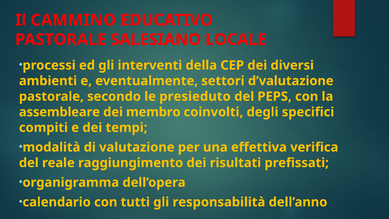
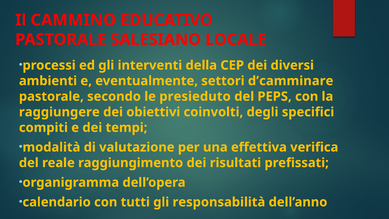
d’valutazione: d’valutazione -> d’camminare
assembleare: assembleare -> raggiungere
membro: membro -> obiettivi
